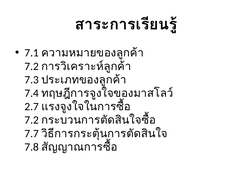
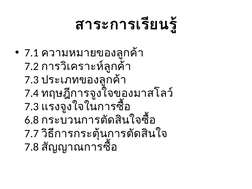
2.7 at (32, 107): 2.7 -> 7.3
7.2 at (32, 120): 7.2 -> 6.8
